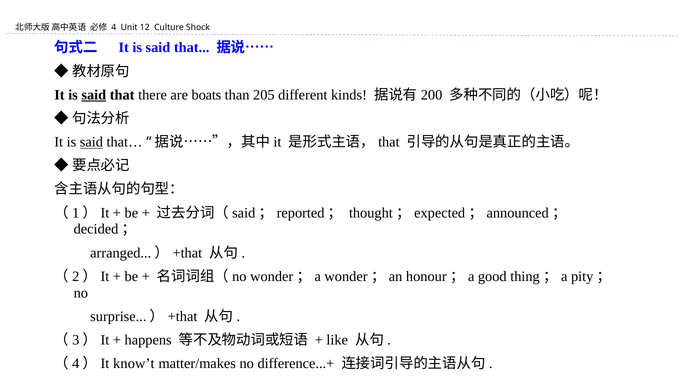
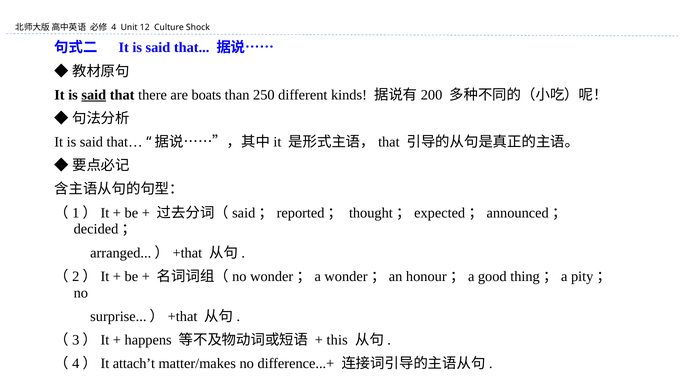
205: 205 -> 250
said at (91, 142) underline: present -> none
like: like -> this
know’t: know’t -> attach’t
